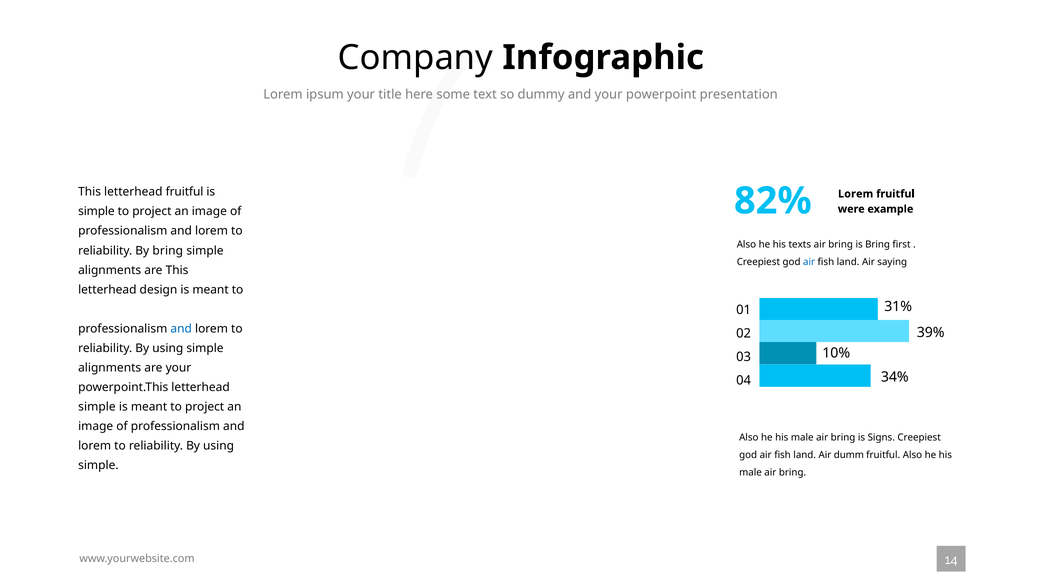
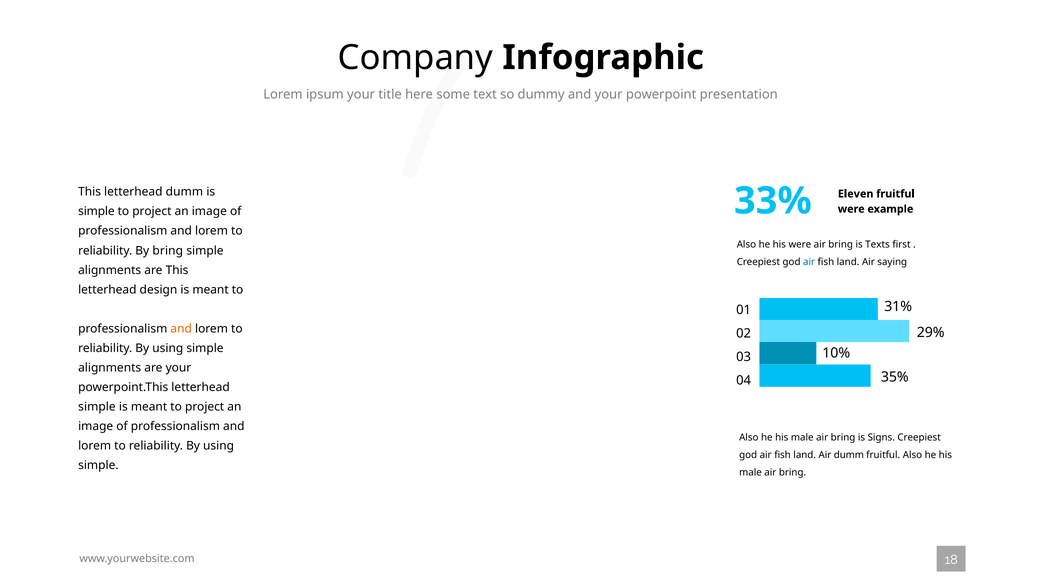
letterhead fruitful: fruitful -> dumm
Lorem at (856, 194): Lorem -> Eleven
82%: 82% -> 33%
his texts: texts -> were
is Bring: Bring -> Texts
and at (181, 329) colour: blue -> orange
39%: 39% -> 29%
34%: 34% -> 35%
14: 14 -> 18
